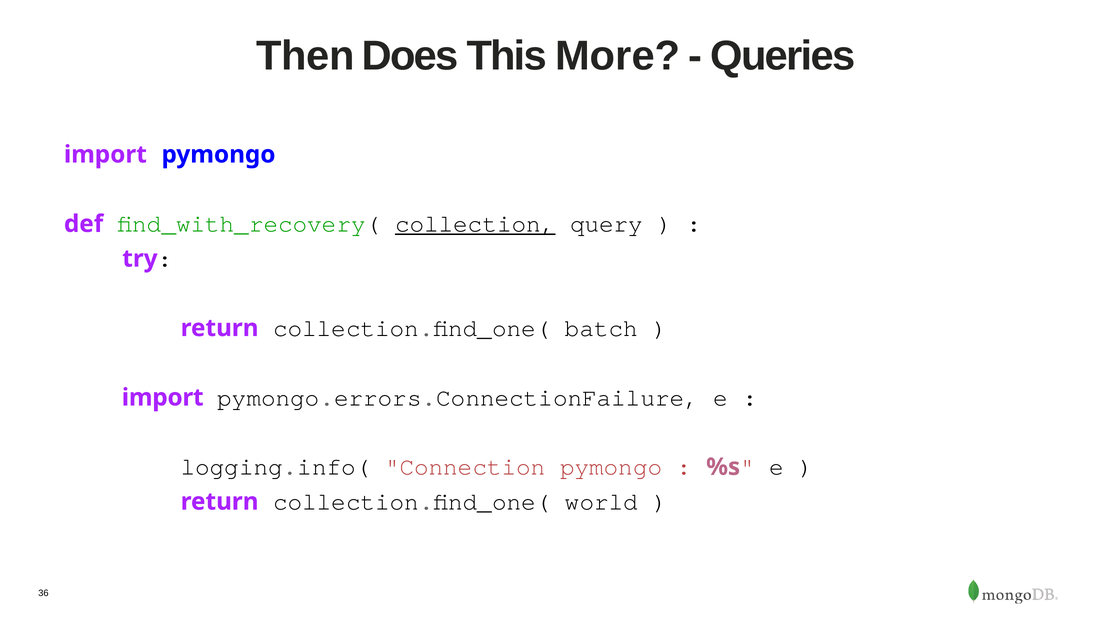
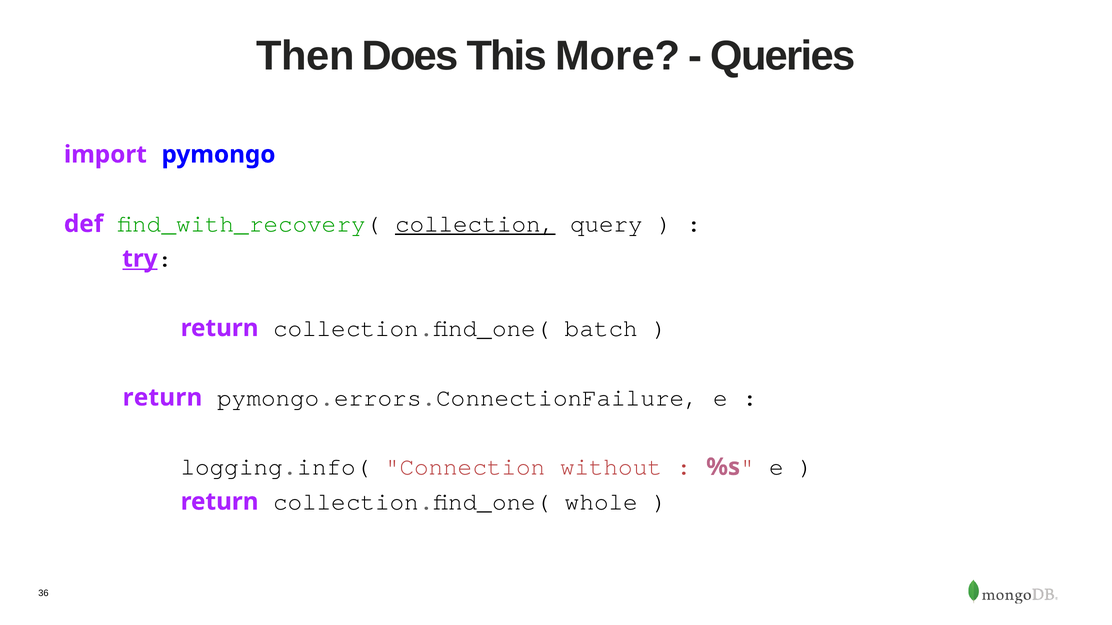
try underline: none -> present
import at (163, 398): import -> return
Connection pymongo: pymongo -> without
world: world -> whole
